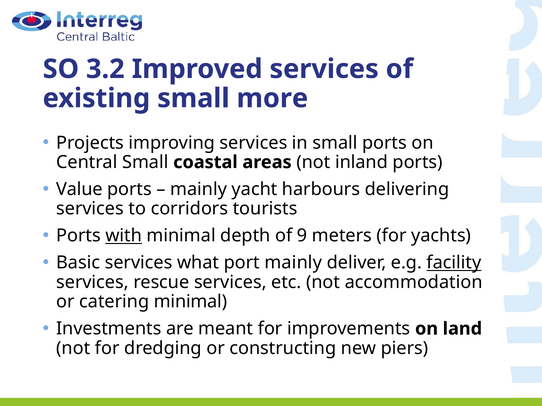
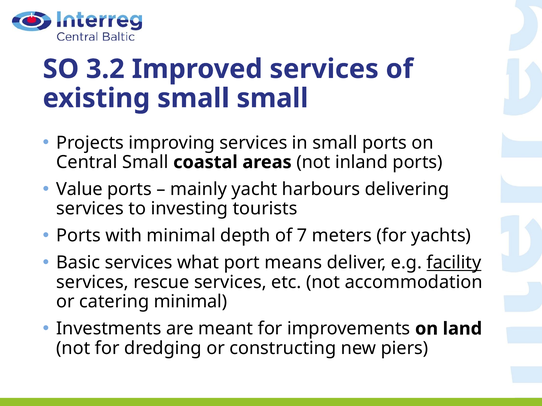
small more: more -> small
corridors: corridors -> investing
with underline: present -> none
9: 9 -> 7
port mainly: mainly -> means
